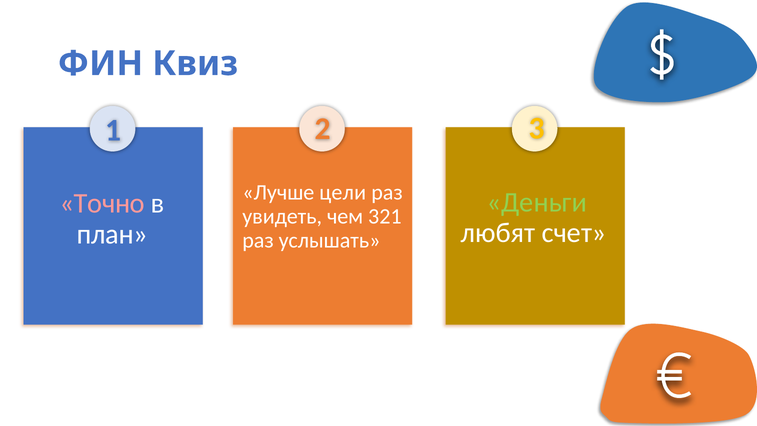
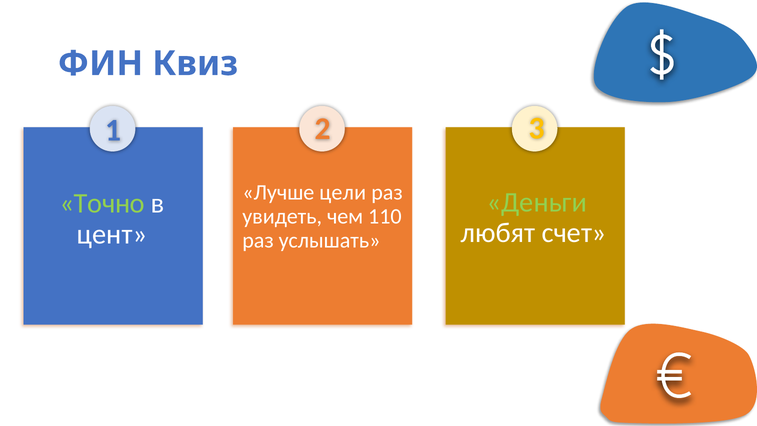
Точно colour: pink -> light green
321: 321 -> 110
план: план -> цент
